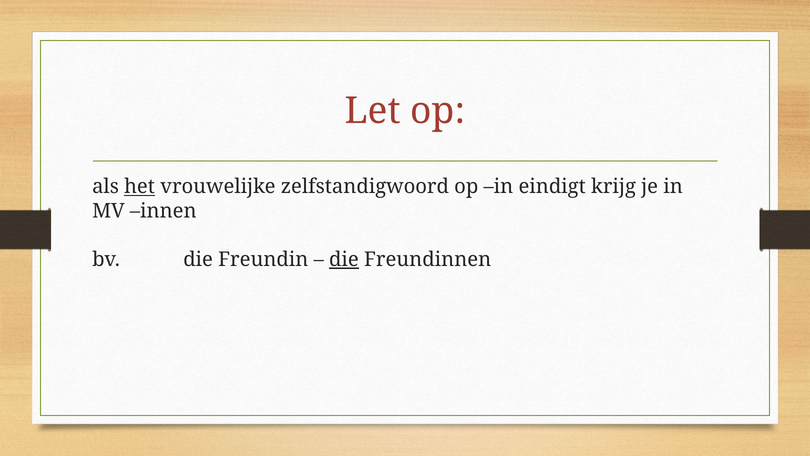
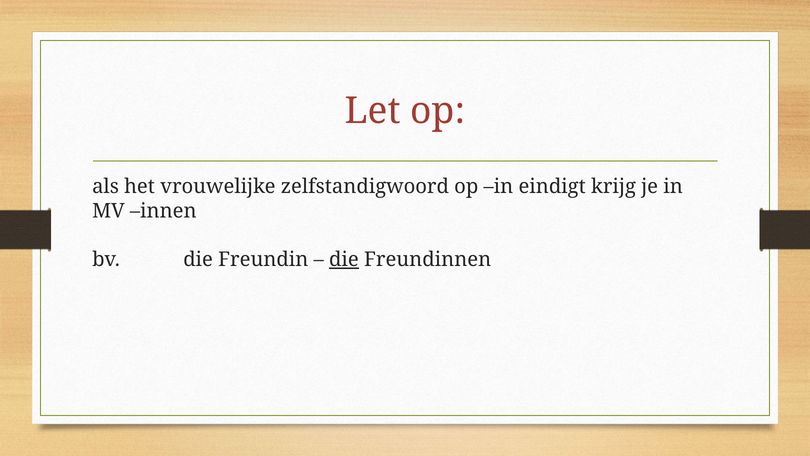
het underline: present -> none
